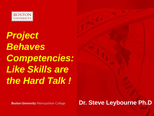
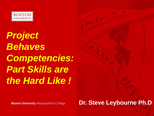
Like: Like -> Part
Talk: Talk -> Like
